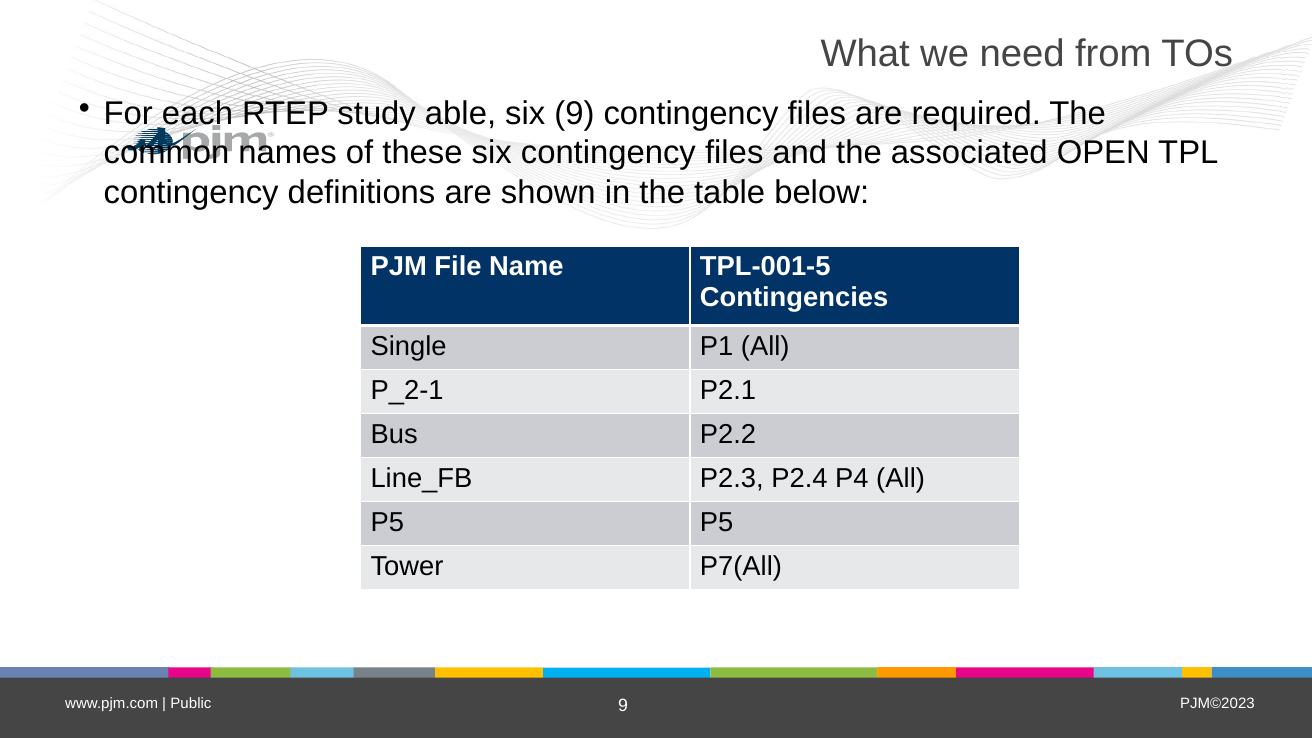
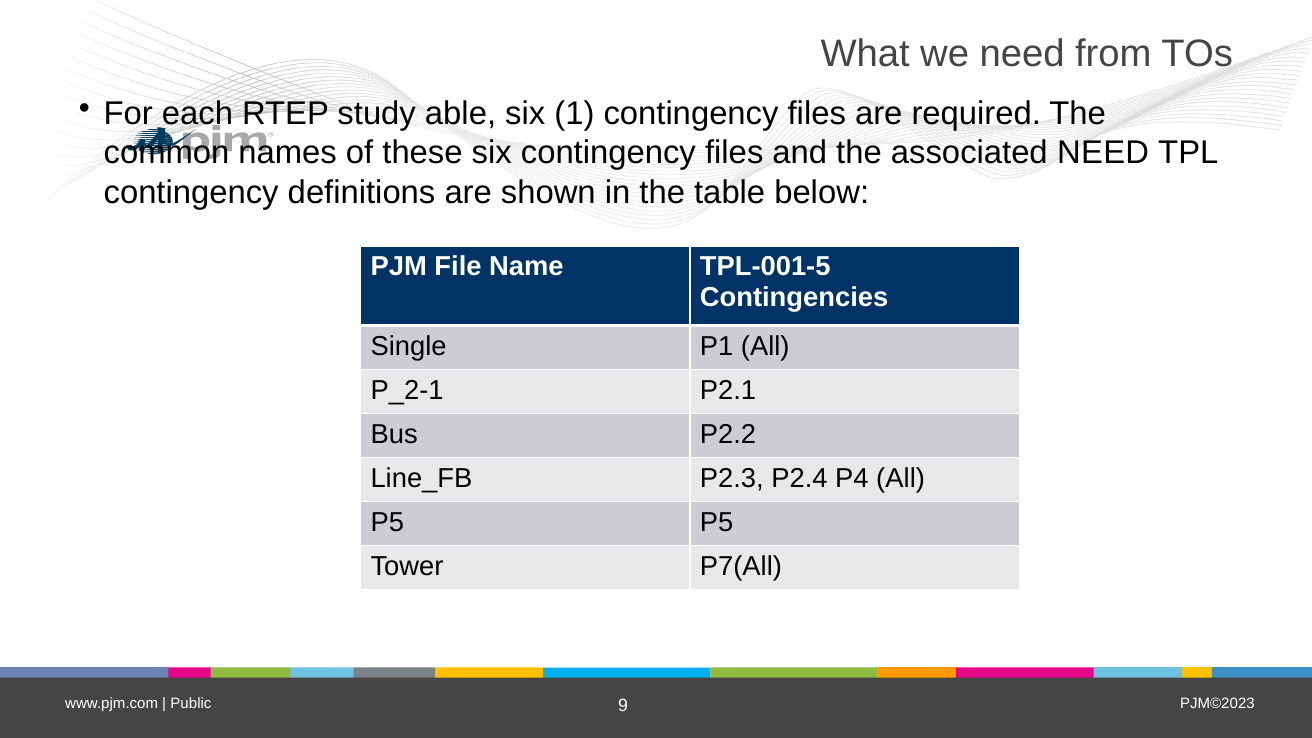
six 9: 9 -> 1
associated OPEN: OPEN -> NEED
